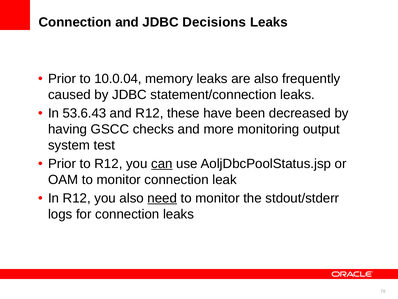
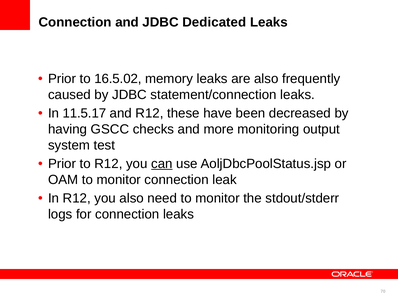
Decisions: Decisions -> Dedicated
10.0.04: 10.0.04 -> 16.5.02
53.6.43: 53.6.43 -> 11.5.17
need underline: present -> none
